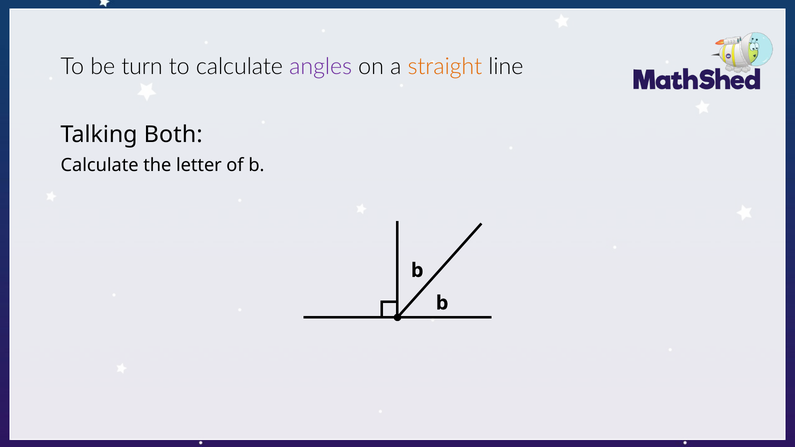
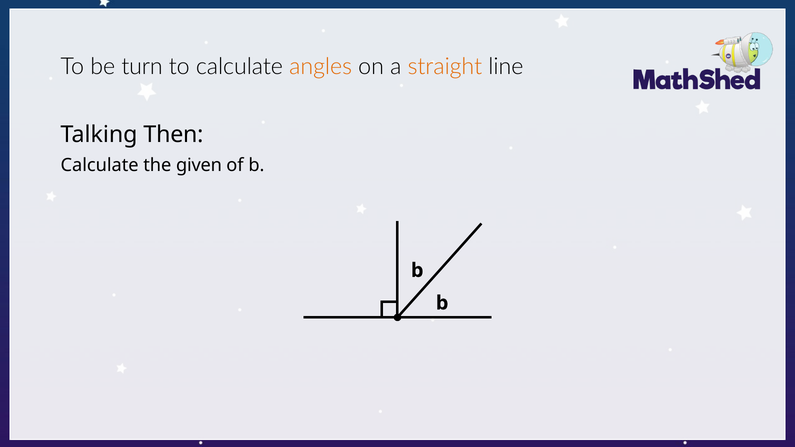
angles colour: purple -> orange
Both: Both -> Then
letter: letter -> given
